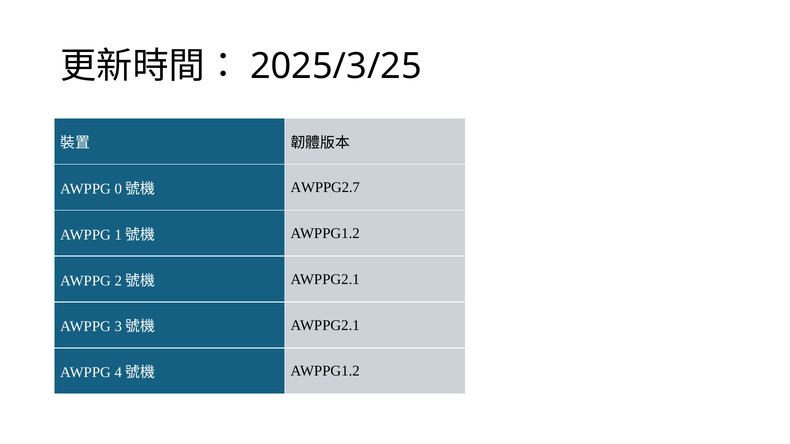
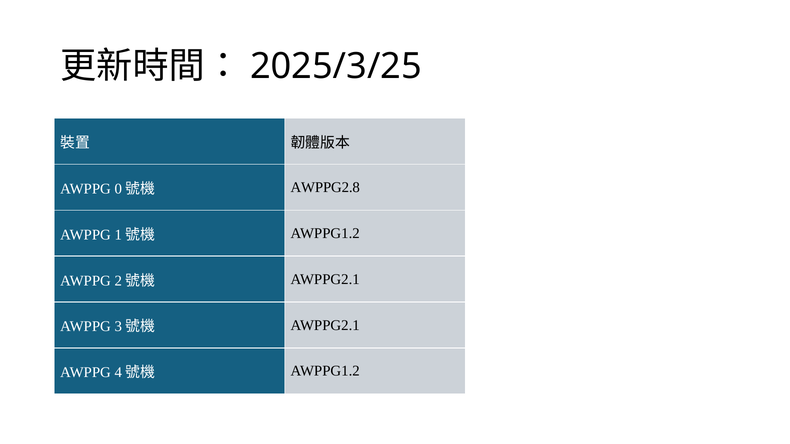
AWPPG2.7: AWPPG2.7 -> AWPPG2.8
